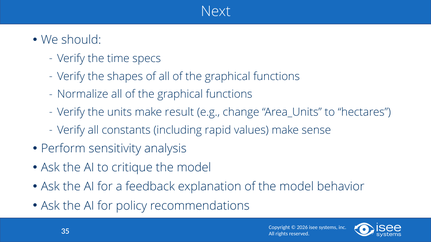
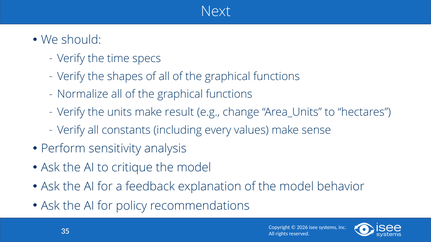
rapid: rapid -> every
